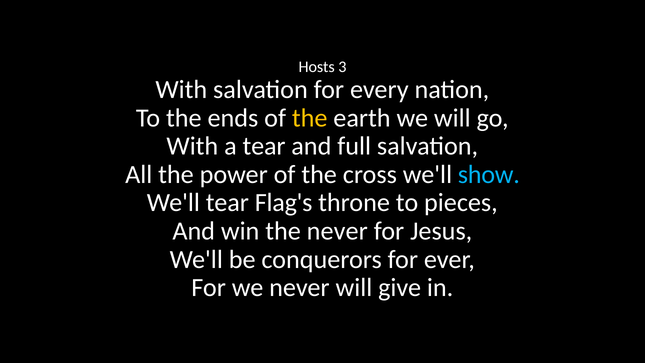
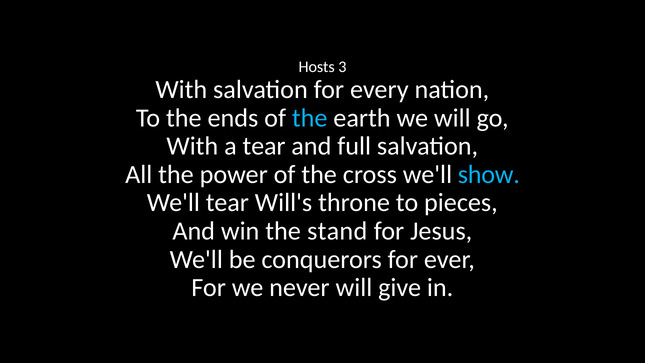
the at (310, 118) colour: yellow -> light blue
Flag's: Flag's -> Will's
the never: never -> stand
